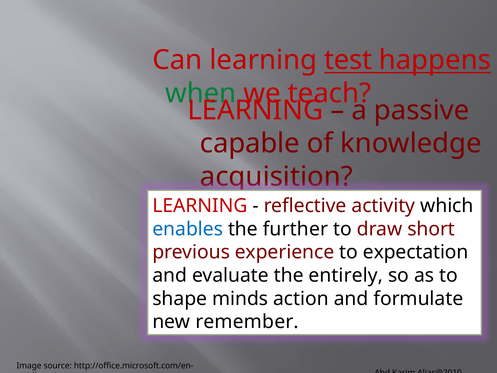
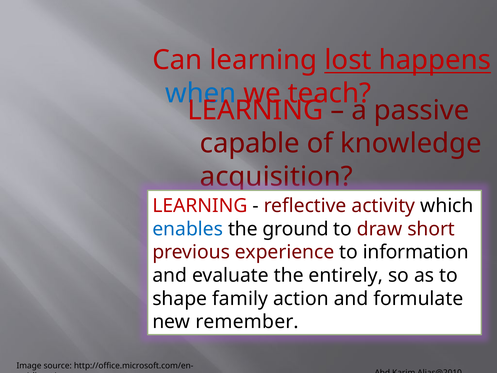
test: test -> lost
when colour: green -> blue
further: further -> ground
expectation: expectation -> information
minds: minds -> family
